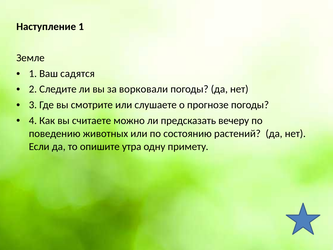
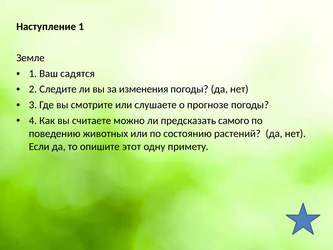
ворковали: ворковали -> изменения
вечеру: вечеру -> самого
утра: утра -> этот
